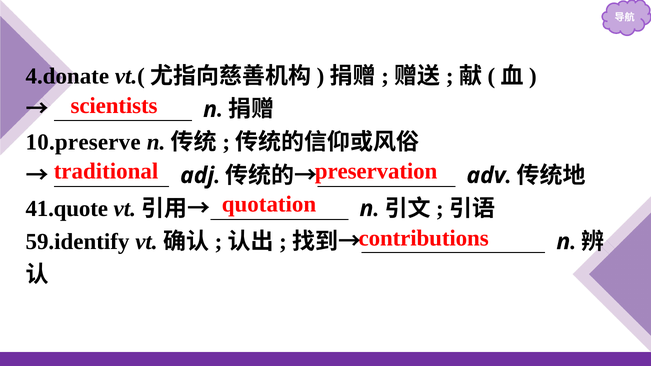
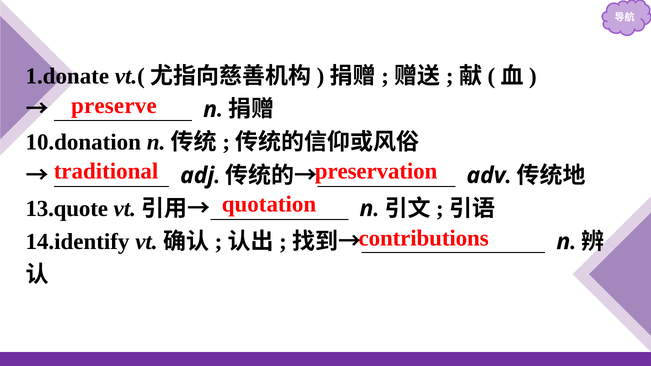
4.donate: 4.donate -> 1.donate
scientists: scientists -> preserve
10.preserve: 10.preserve -> 10.donation
41.quote: 41.quote -> 13.quote
59.identify: 59.identify -> 14.identify
